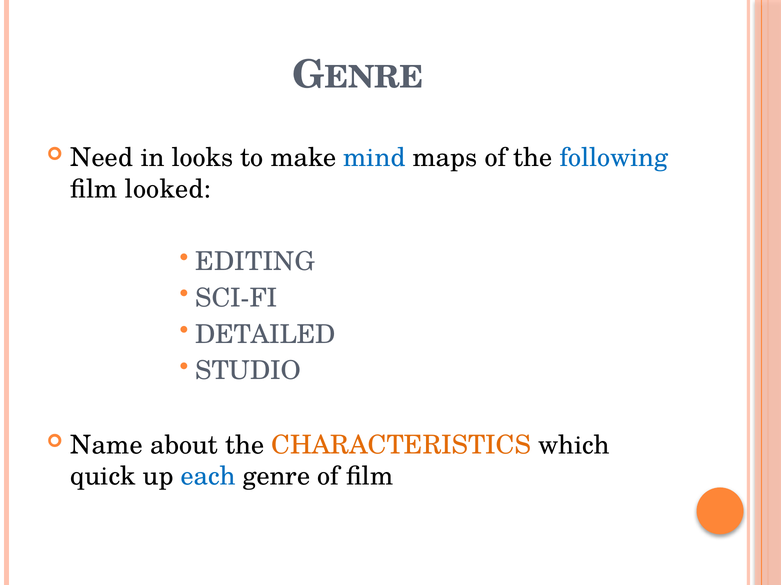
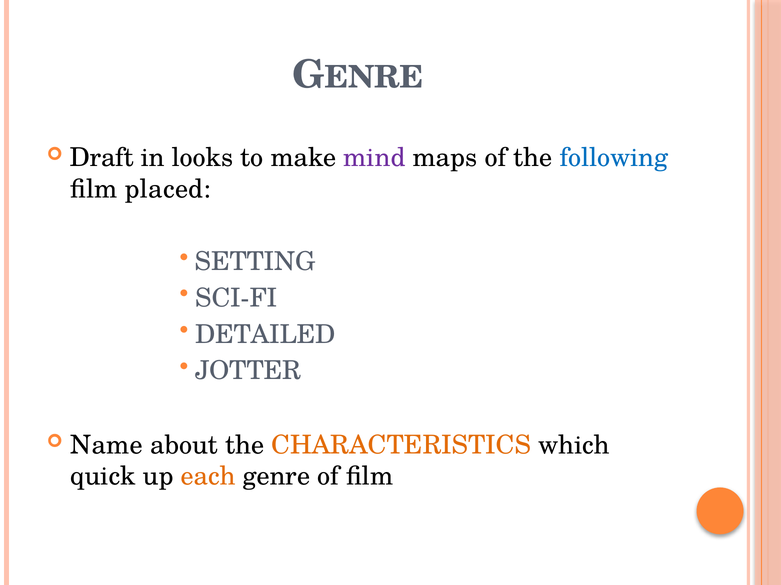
Need: Need -> Draft
mind colour: blue -> purple
looked: looked -> placed
EDITING: EDITING -> SETTING
STUDIO: STUDIO -> JOTTER
each colour: blue -> orange
